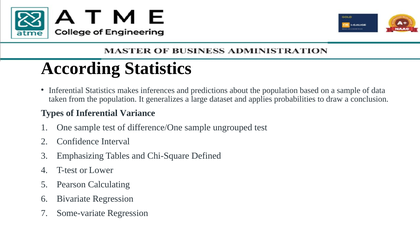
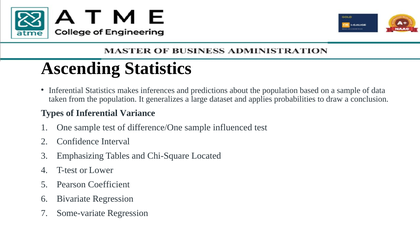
According: According -> Ascending
ungrouped: ungrouped -> influenced
Defined: Defined -> Located
Calculating: Calculating -> Coefficient
